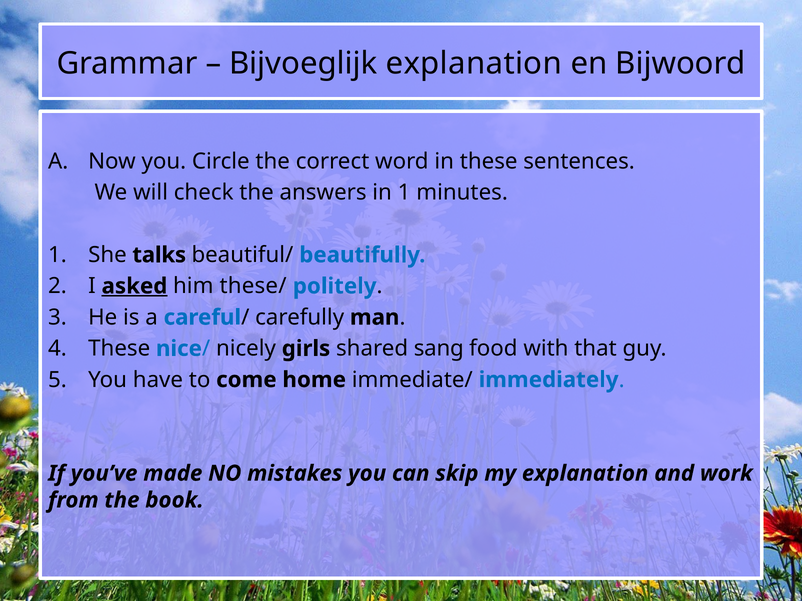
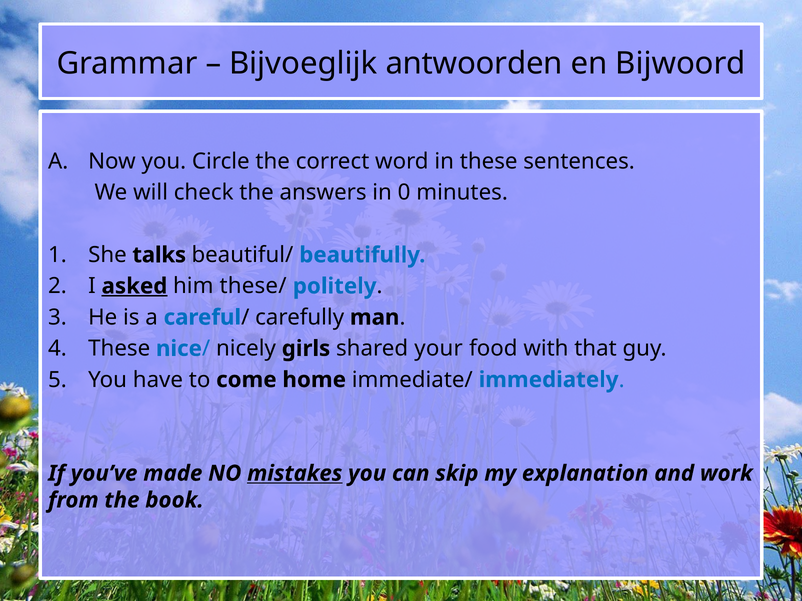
Bijvoeglijk explanation: explanation -> antwoorden
in 1: 1 -> 0
sang: sang -> your
mistakes underline: none -> present
